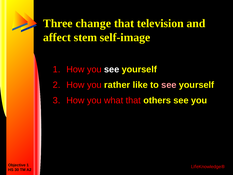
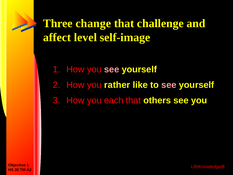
television: television -> challenge
stem: stem -> level
see at (112, 69) colour: white -> pink
what: what -> each
